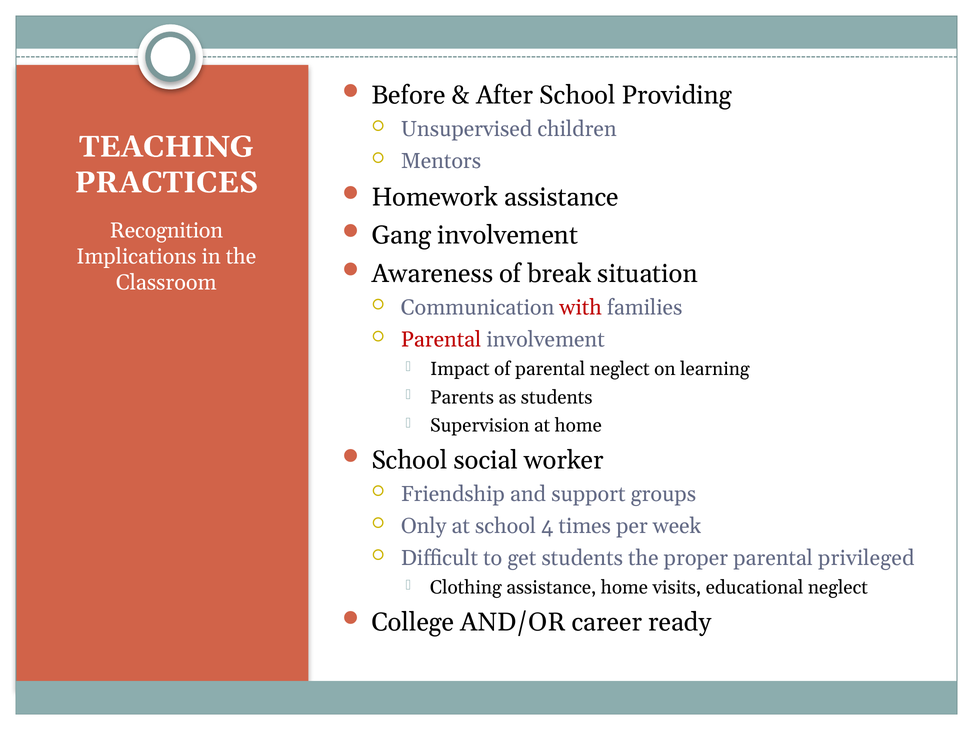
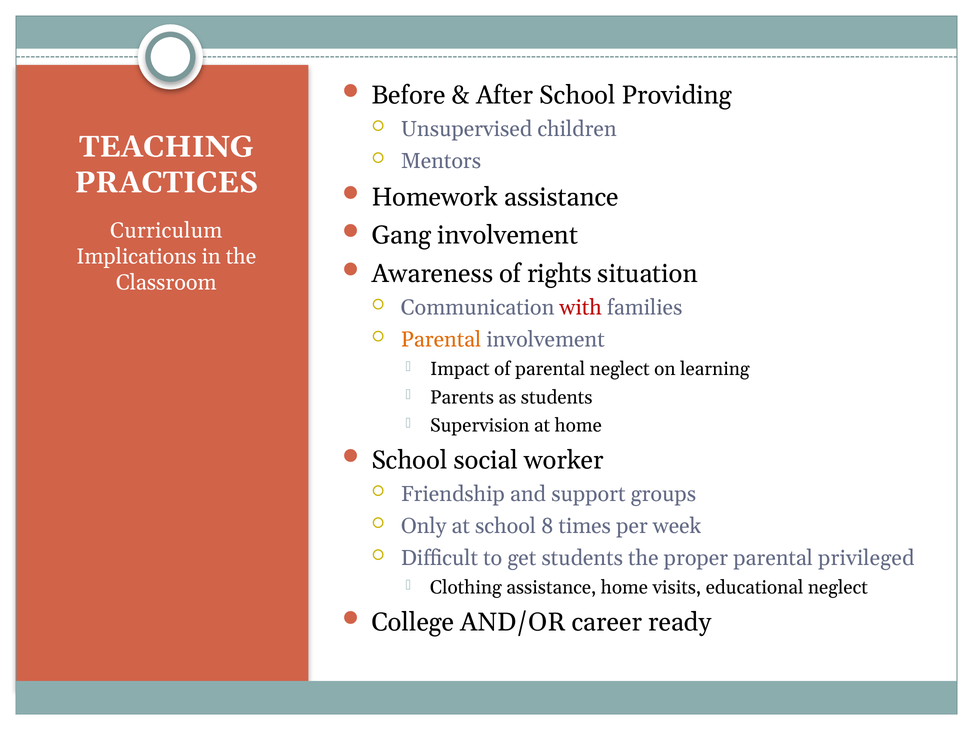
Recognition: Recognition -> Curriculum
break: break -> rights
Parental at (441, 339) colour: red -> orange
4: 4 -> 8
